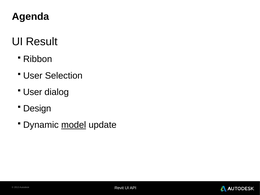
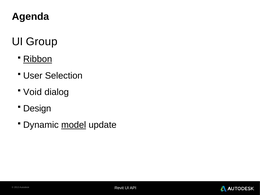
Result: Result -> Group
Ribbon underline: none -> present
User at (33, 92): User -> Void
